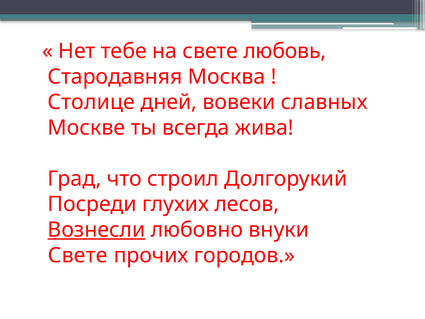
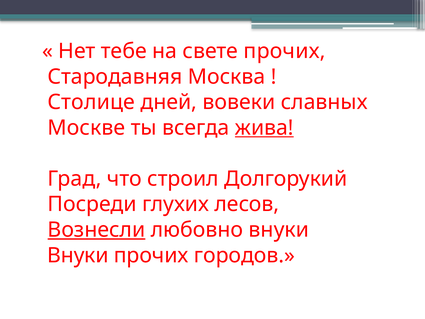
свете любовь: любовь -> прочих
жива underline: none -> present
Свете at (78, 255): Свете -> Внуки
